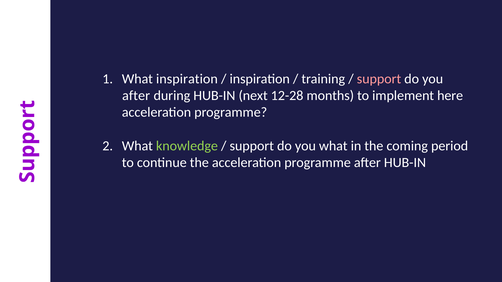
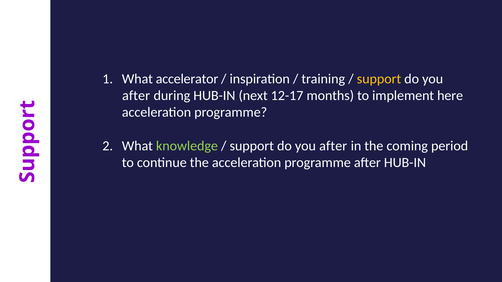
What inspiration: inspiration -> accelerator
support at (379, 79) colour: pink -> yellow
12-28: 12-28 -> 12-17
what at (333, 146): what -> after
